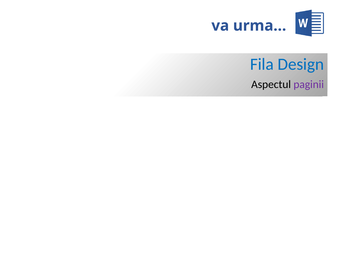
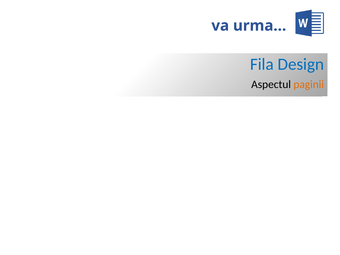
paginii colour: purple -> orange
